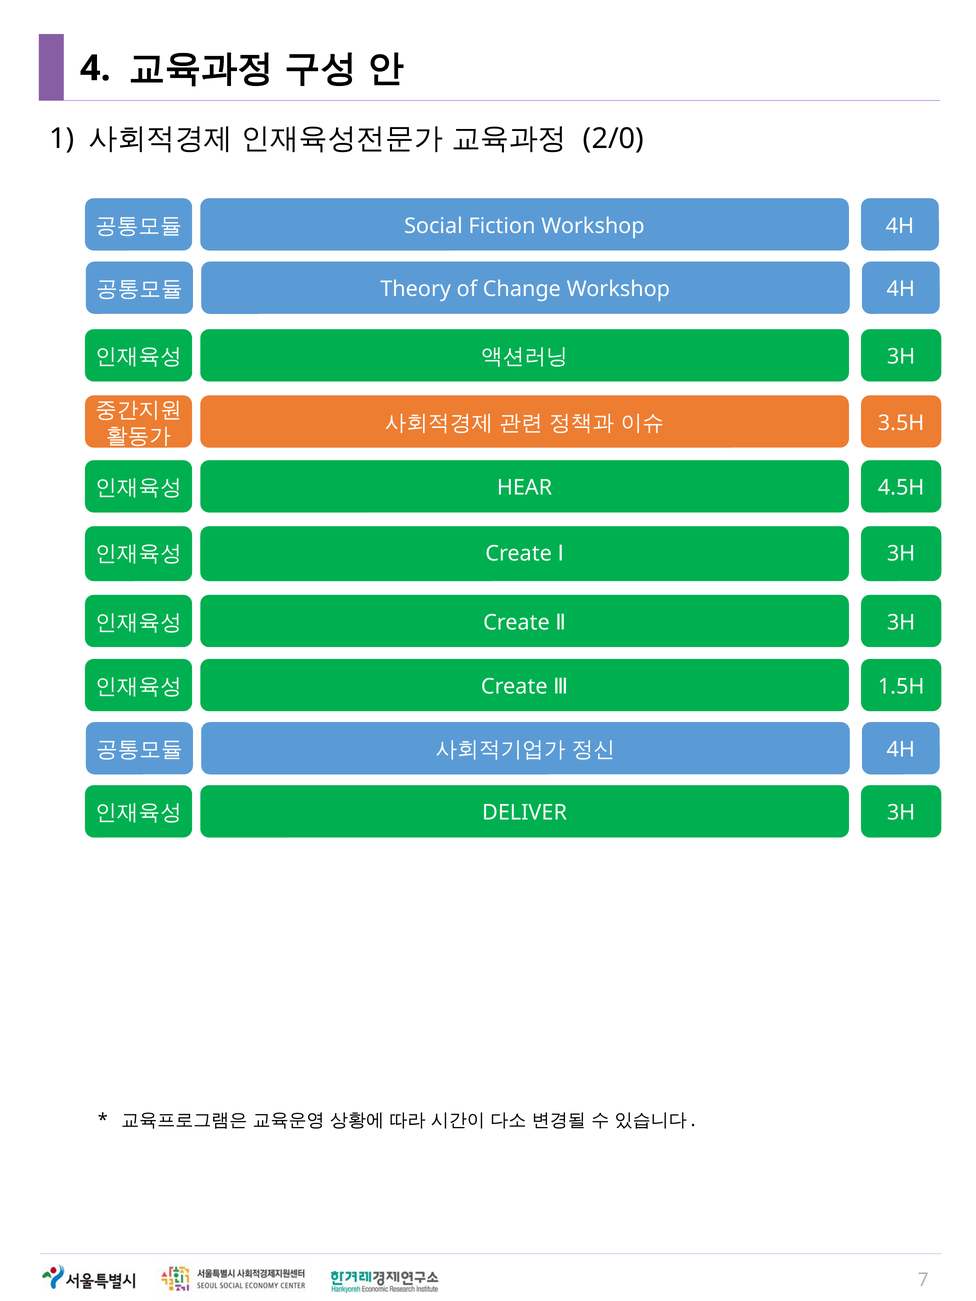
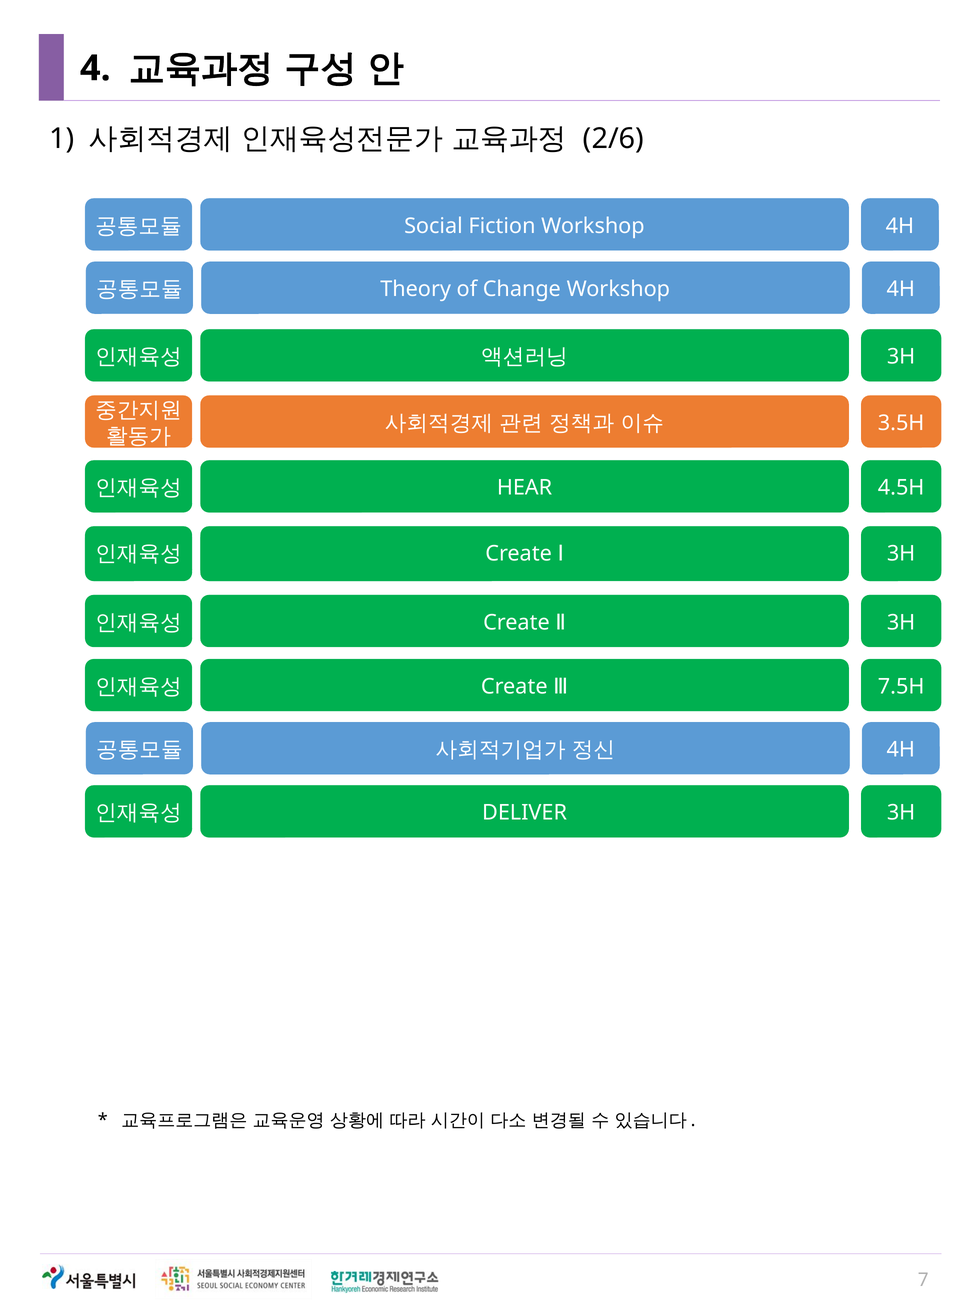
2/0: 2/0 -> 2/6
1.5H: 1.5H -> 7.5H
